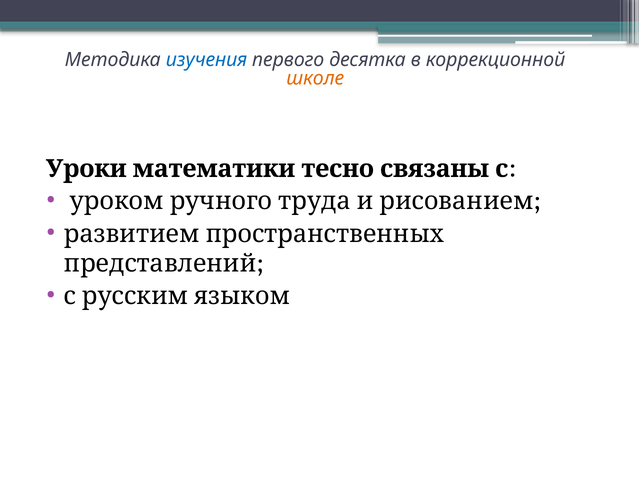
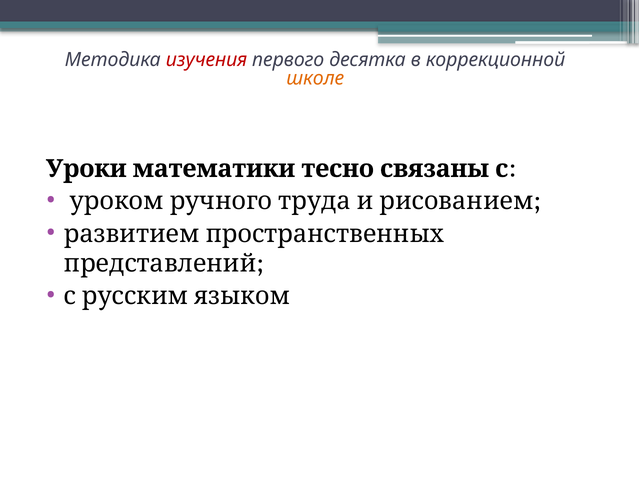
изучения colour: blue -> red
